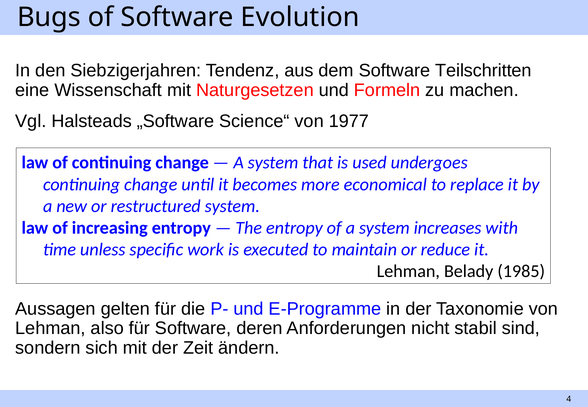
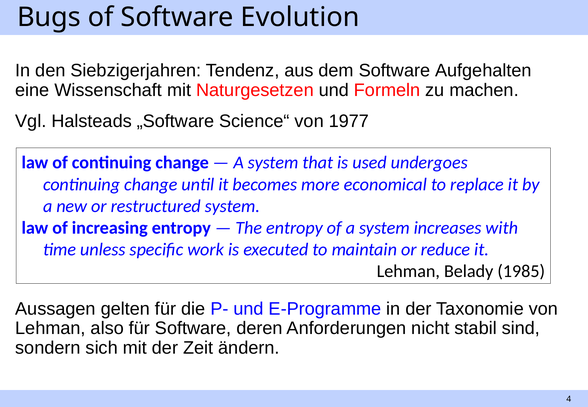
Teilschritten: Teilschritten -> Aufgehalten
